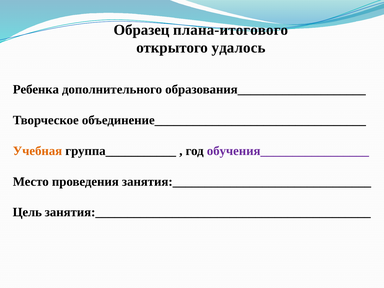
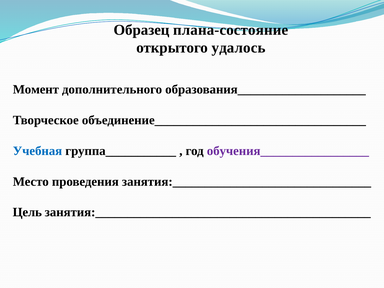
плана-итогового: плана-итогового -> плана-состояние
Ребенка: Ребенка -> Момент
Учебная colour: orange -> blue
